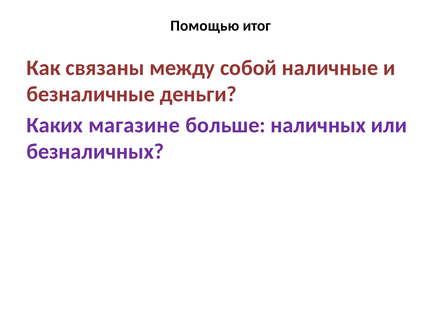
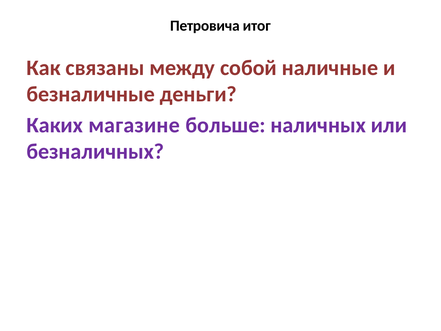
Помощью: Помощью -> Петровича
